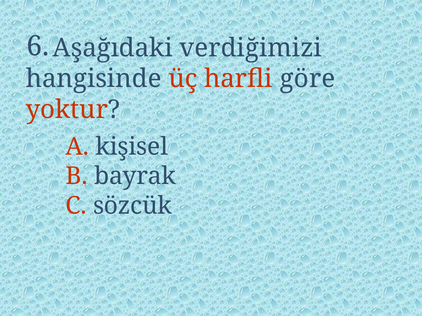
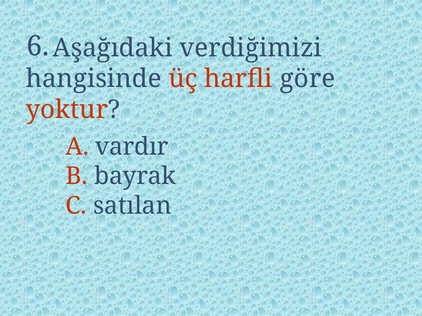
kişisel: kişisel -> vardır
sözcük: sözcük -> satılan
